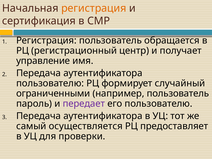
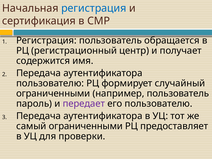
регистрация at (94, 8) colour: orange -> blue
управление: управление -> содержится
самый осуществляется: осуществляется -> ограниченными
